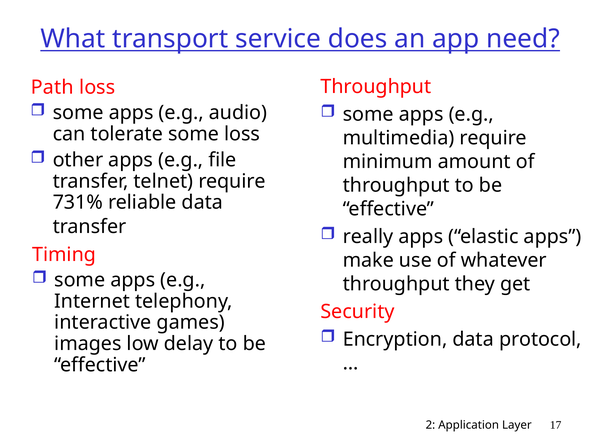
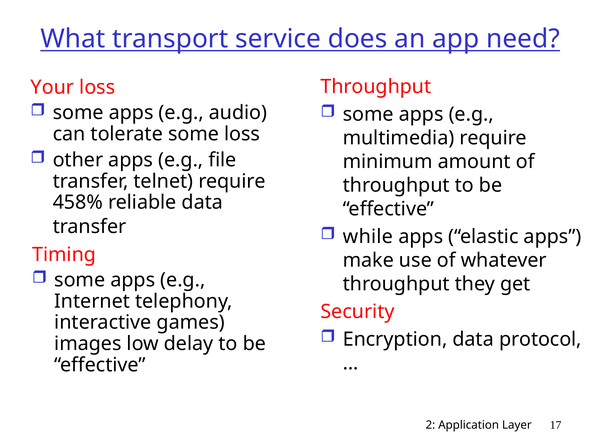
Path: Path -> Your
731%: 731% -> 458%
really: really -> while
